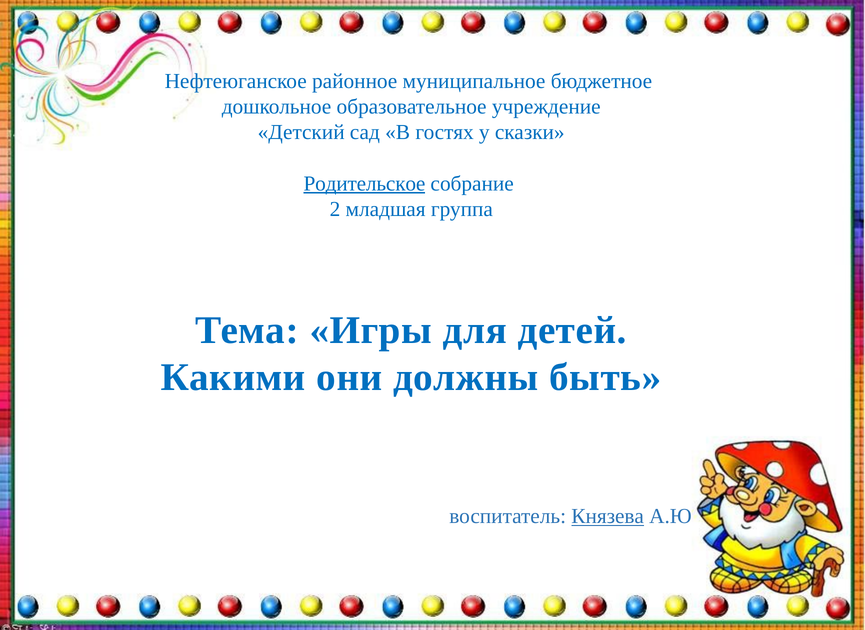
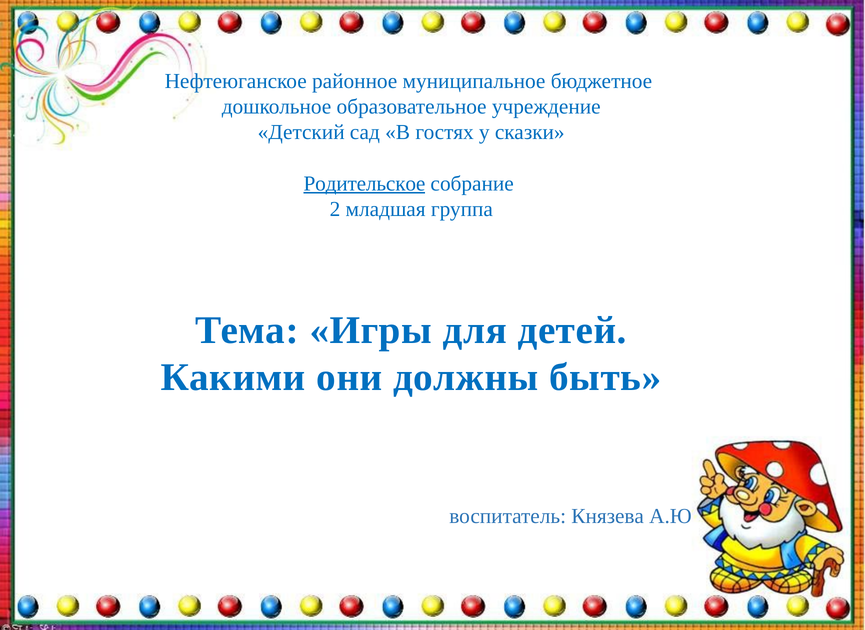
Князева underline: present -> none
